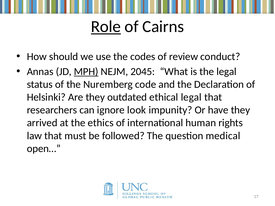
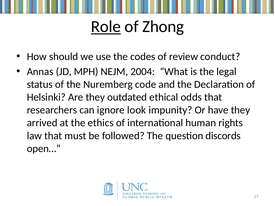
Cairns: Cairns -> Zhong
MPH underline: present -> none
2045: 2045 -> 2004
ethical legal: legal -> odds
medical: medical -> discords
